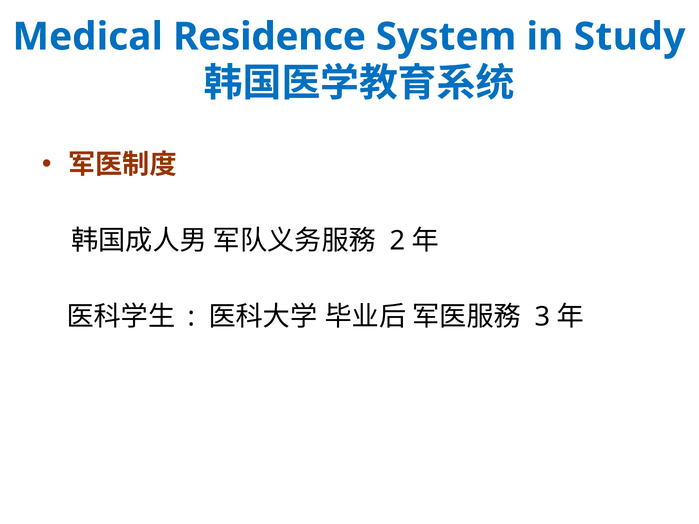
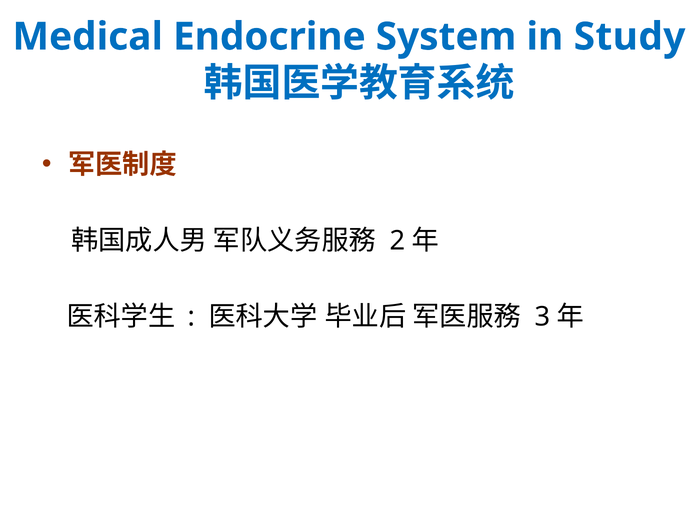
Residence: Residence -> Endocrine
